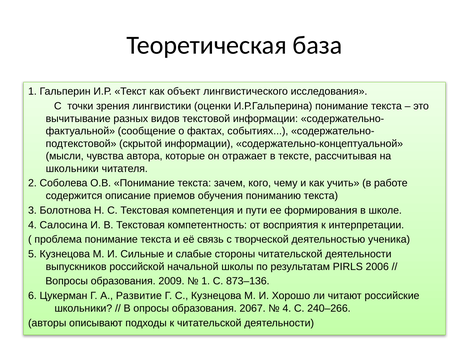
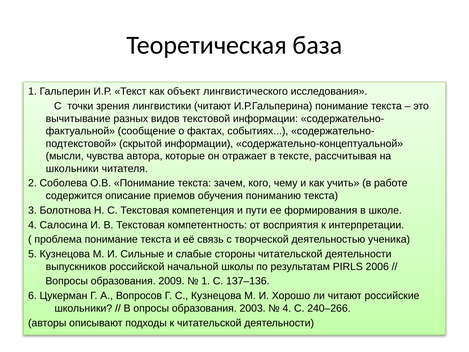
лингвистики оценки: оценки -> читают
873–136: 873–136 -> 137–136
Развитие: Развитие -> Вопросов
2067: 2067 -> 2003
